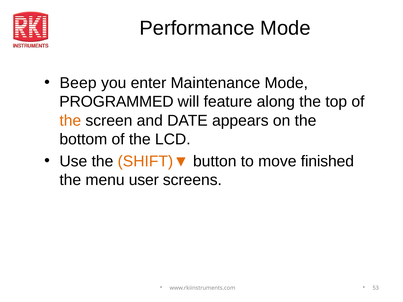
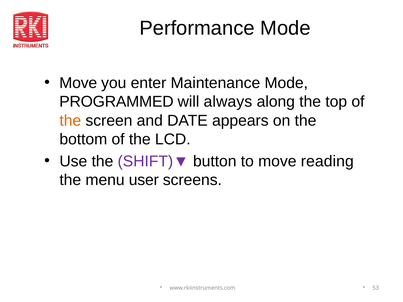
Beep at (78, 83): Beep -> Move
feature: feature -> always
SHIFT)▼ colour: orange -> purple
finished: finished -> reading
